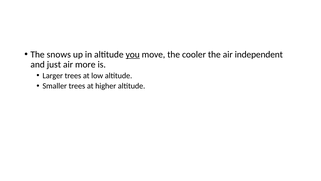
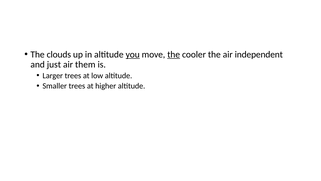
snows: snows -> clouds
the at (174, 54) underline: none -> present
more: more -> them
